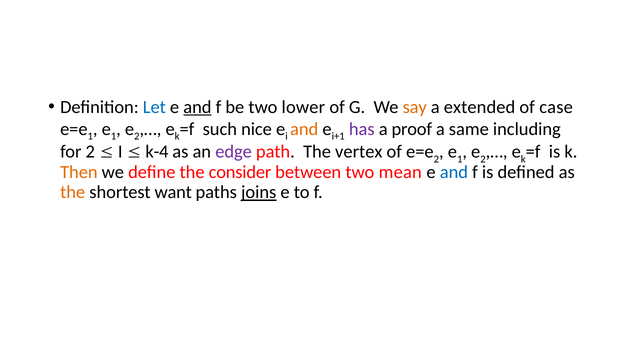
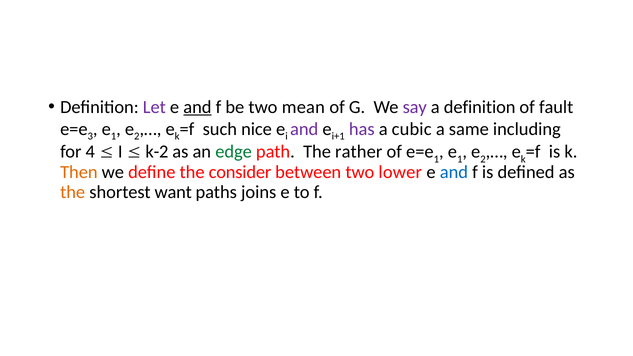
Let colour: blue -> purple
lower: lower -> mean
say colour: orange -> purple
a extended: extended -> definition
case: case -> fault
1 at (90, 136): 1 -> 3
and at (304, 129) colour: orange -> purple
proof: proof -> cubic
for 2: 2 -> 4
k-4: k-4 -> k-2
edge colour: purple -> green
vertex: vertex -> rather
2 at (436, 159): 2 -> 1
mean: mean -> lower
joins underline: present -> none
